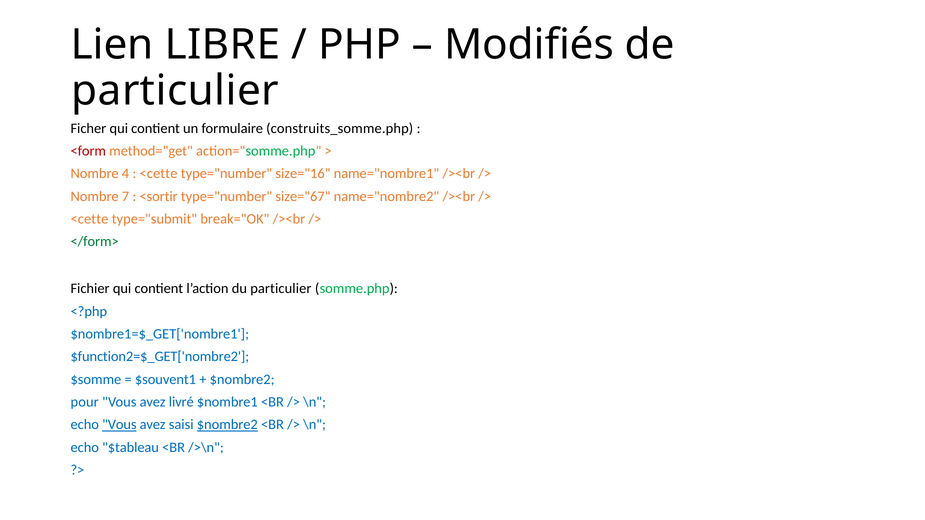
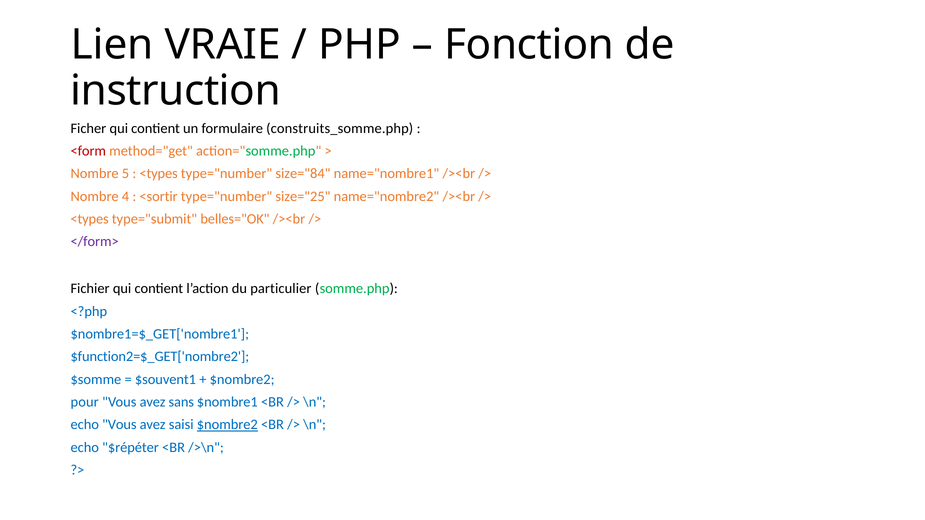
LIBRE: LIBRE -> VRAIE
Modifiés: Modifiés -> Fonction
particulier at (175, 91): particulier -> instruction
4: 4 -> 5
<cette at (158, 174): <cette -> <types
size="16: size="16 -> size="84
7: 7 -> 4
size="67: size="67 -> size="25
<cette at (89, 219): <cette -> <types
break="OK: break="OK -> belles="OK
</form> colour: green -> purple
livré: livré -> sans
Vous at (119, 425) underline: present -> none
$tableau: $tableau -> $répéter
